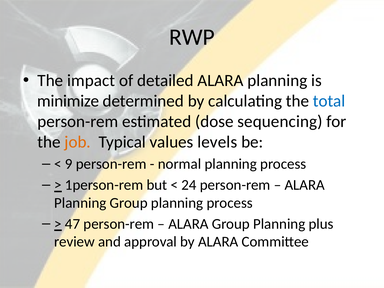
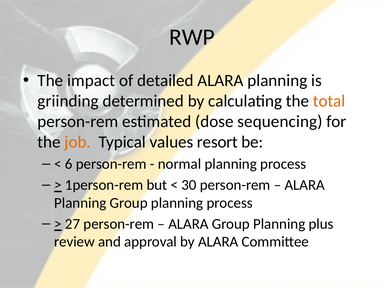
minimize: minimize -> griinding
total colour: blue -> orange
levels: levels -> resort
9: 9 -> 6
24: 24 -> 30
47: 47 -> 27
